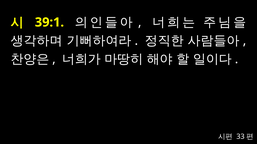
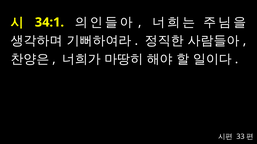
39:1: 39:1 -> 34:1
